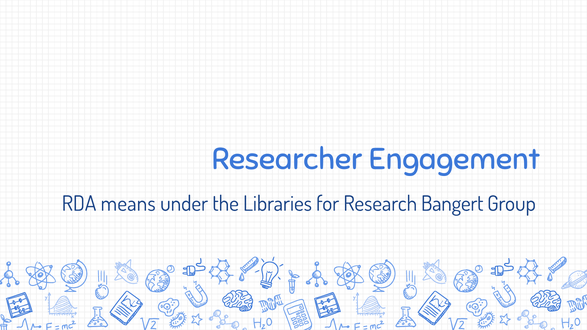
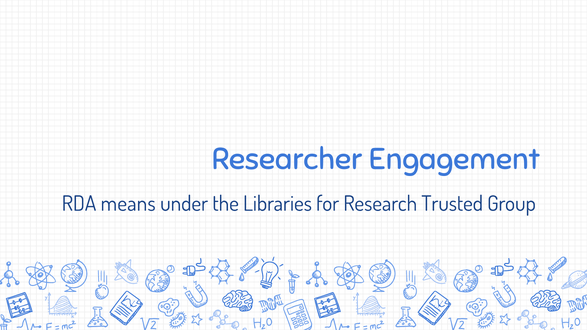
Bangert: Bangert -> Trusted
